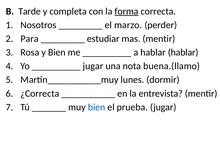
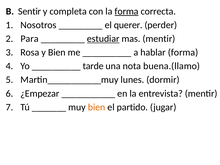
Tarde: Tarde -> Sentir
marzo: marzo -> querer
estudiar underline: none -> present
hablar hablar: hablar -> forma
jugar at (93, 66): jugar -> tarde
¿Correcta: ¿Correcta -> ¿Empezar
bien at (97, 107) colour: blue -> orange
prueba: prueba -> partido
